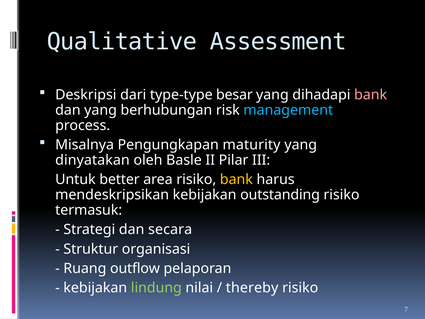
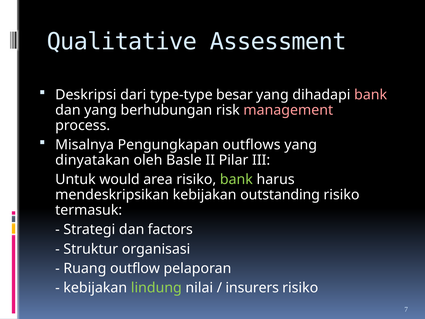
management colour: light blue -> pink
maturity: maturity -> outflows
better: better -> would
bank at (236, 179) colour: yellow -> light green
secara: secara -> factors
thereby: thereby -> insurers
